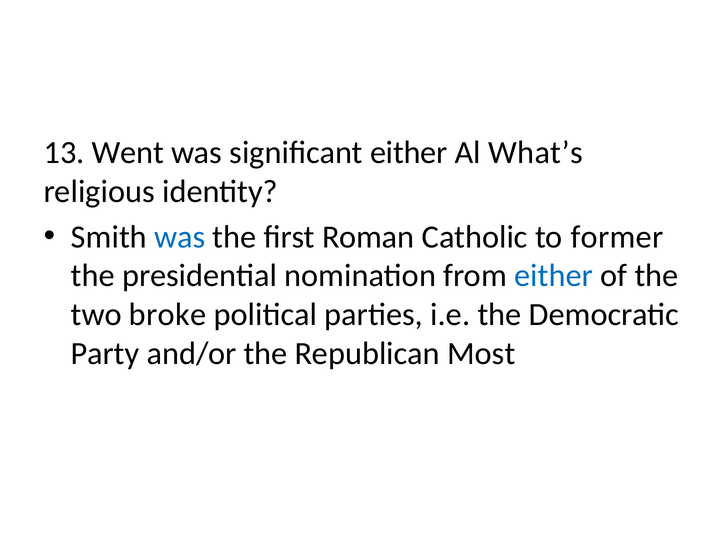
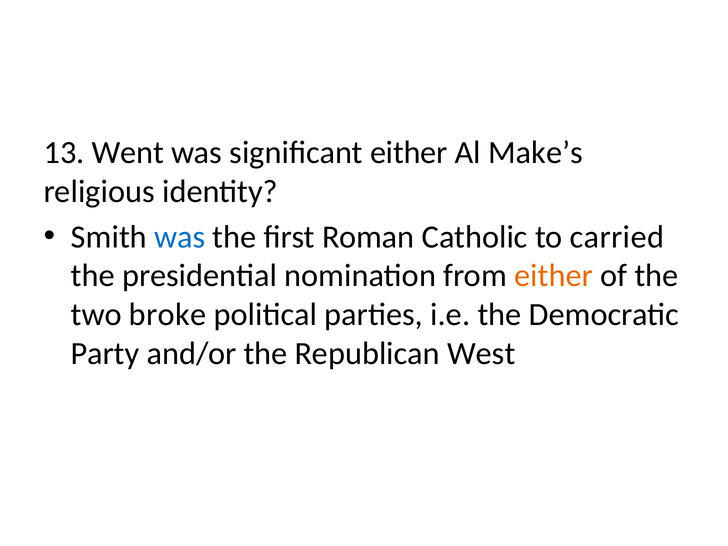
What’s: What’s -> Make’s
former: former -> carried
either at (554, 276) colour: blue -> orange
Most: Most -> West
